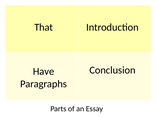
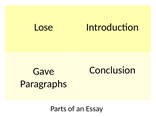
That: That -> Lose
Have: Have -> Gave
